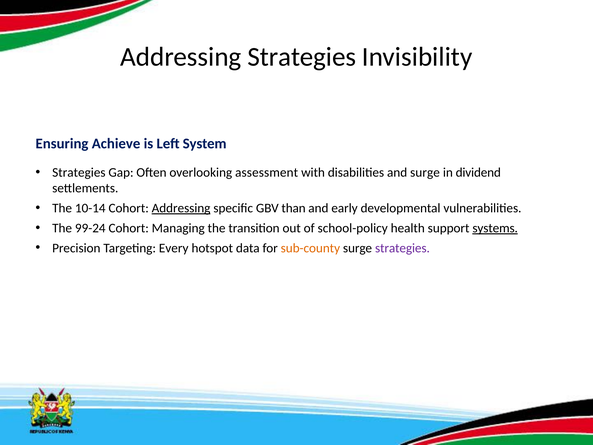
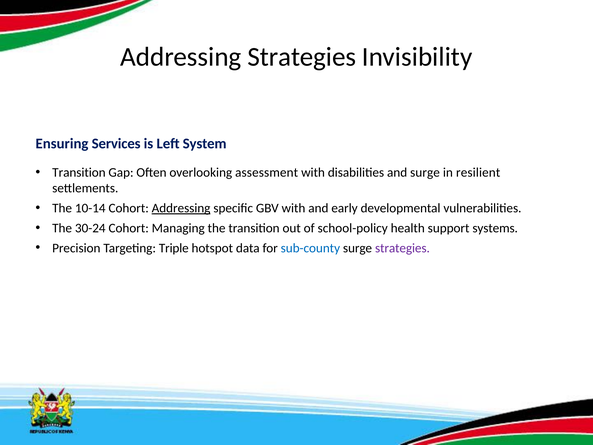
Achieve: Achieve -> Services
Strategies at (79, 172): Strategies -> Transition
dividend: dividend -> resilient
GBV than: than -> with
99-24: 99-24 -> 30-24
systems underline: present -> none
Every: Every -> Triple
sub-county colour: orange -> blue
